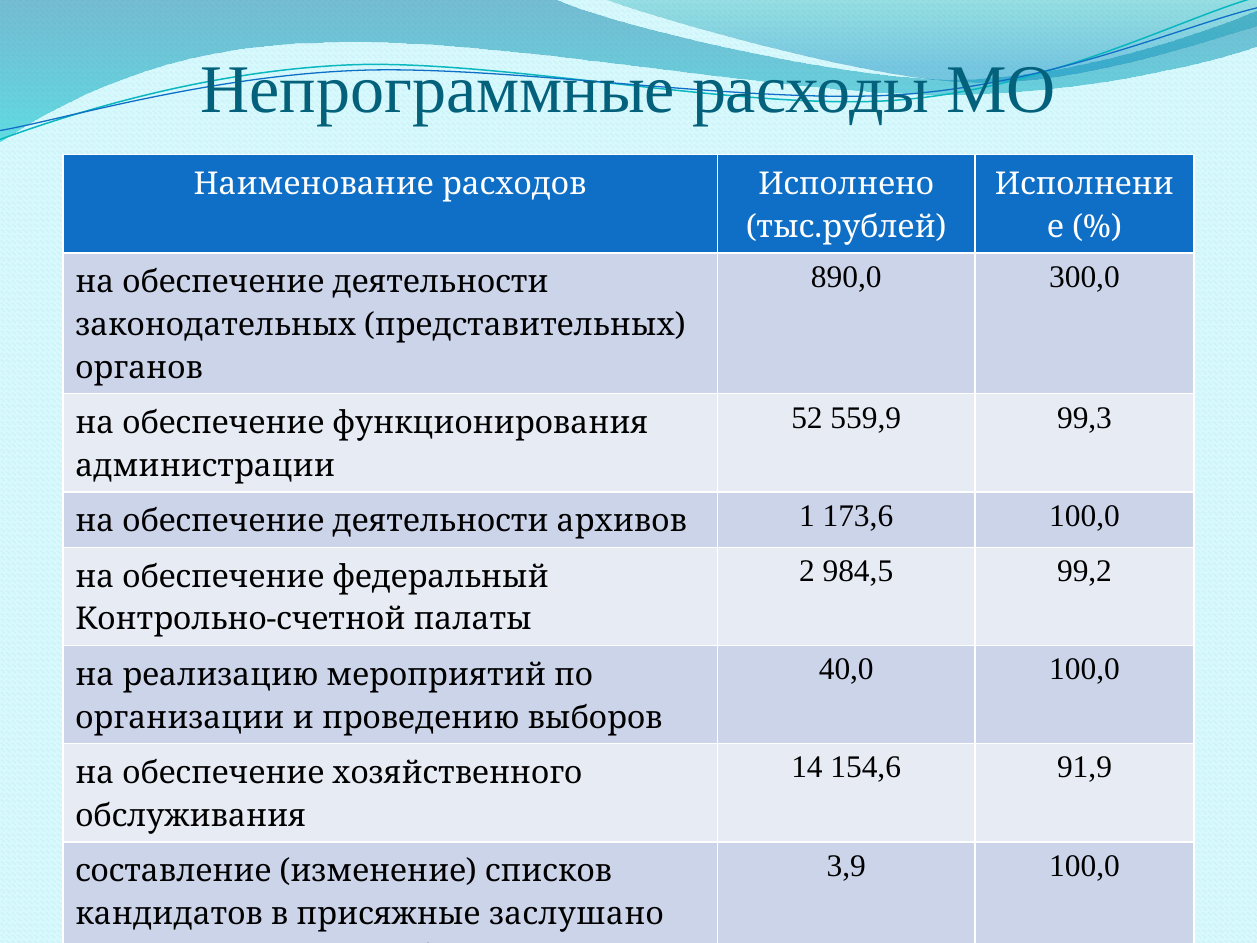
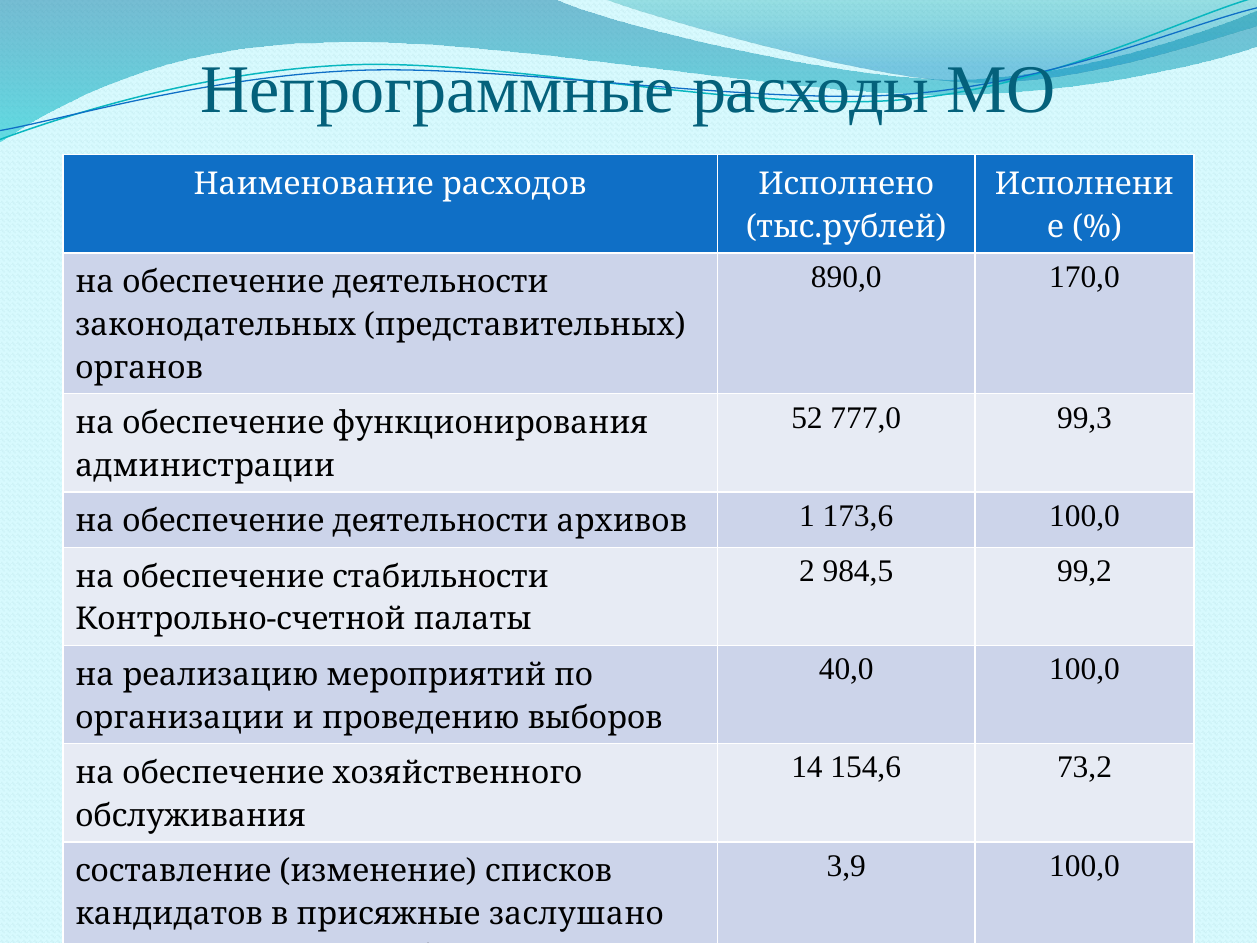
300,0: 300,0 -> 170,0
559,9: 559,9 -> 777,0
федеральный: федеральный -> стабильности
91,9: 91,9 -> 73,2
